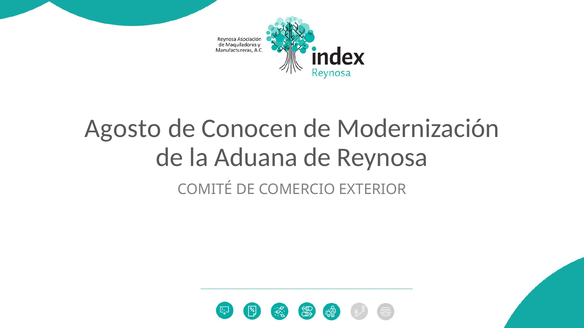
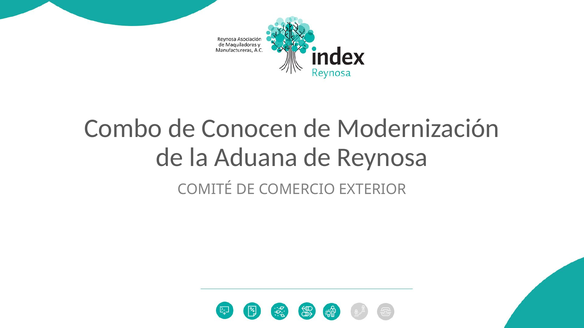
Agosto: Agosto -> Combo
